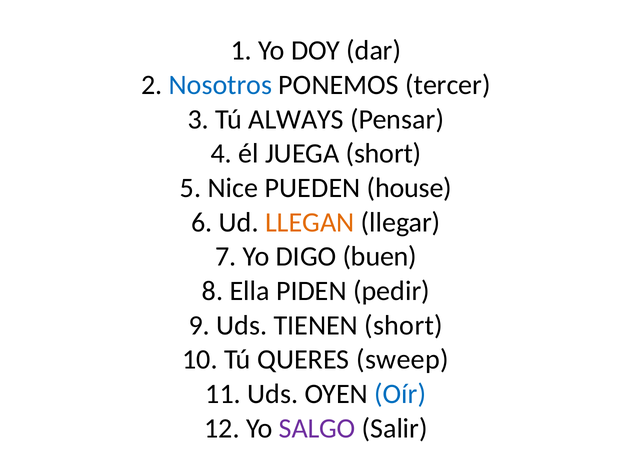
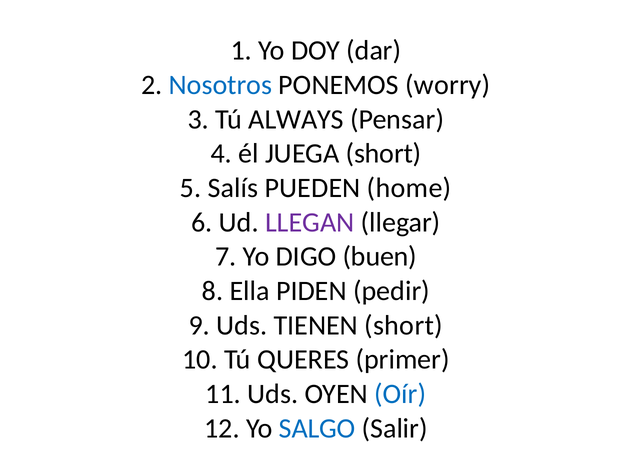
tercer: tercer -> worry
Nice: Nice -> Salís
house: house -> home
LLEGAN colour: orange -> purple
sweep: sweep -> primer
SALGO colour: purple -> blue
